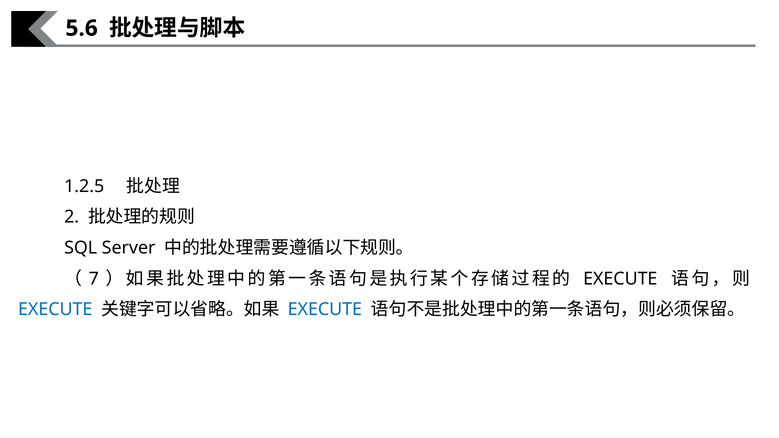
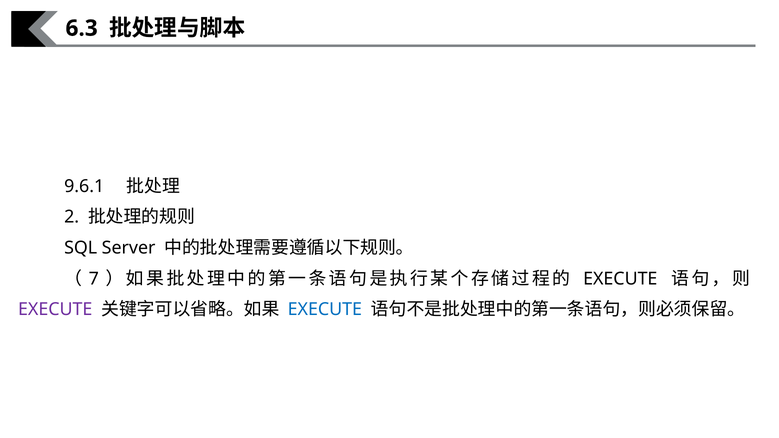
5.6: 5.6 -> 6.3
1.2.5: 1.2.5 -> 9.6.1
EXECUTE at (55, 310) colour: blue -> purple
